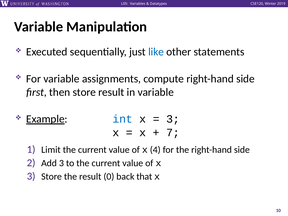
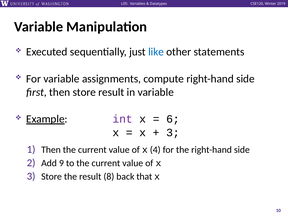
int colour: blue -> purple
3 at (173, 119): 3 -> 6
7 at (173, 133): 7 -> 3
1 Limit: Limit -> Then
Add 3: 3 -> 9
0: 0 -> 8
